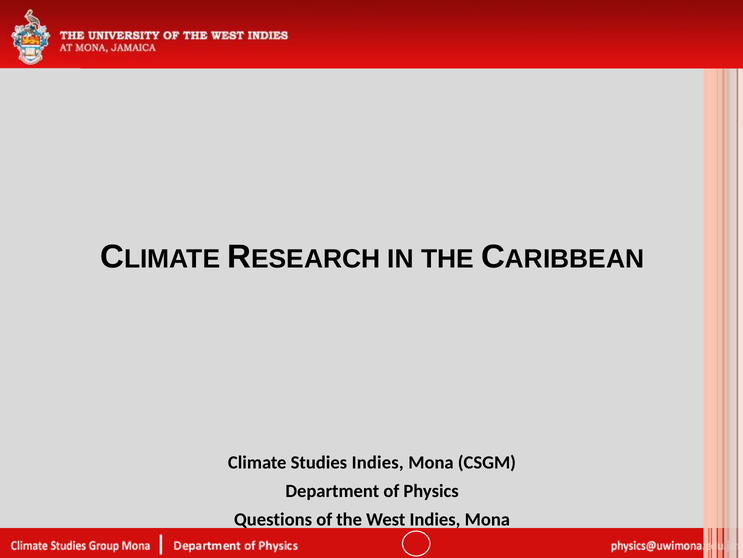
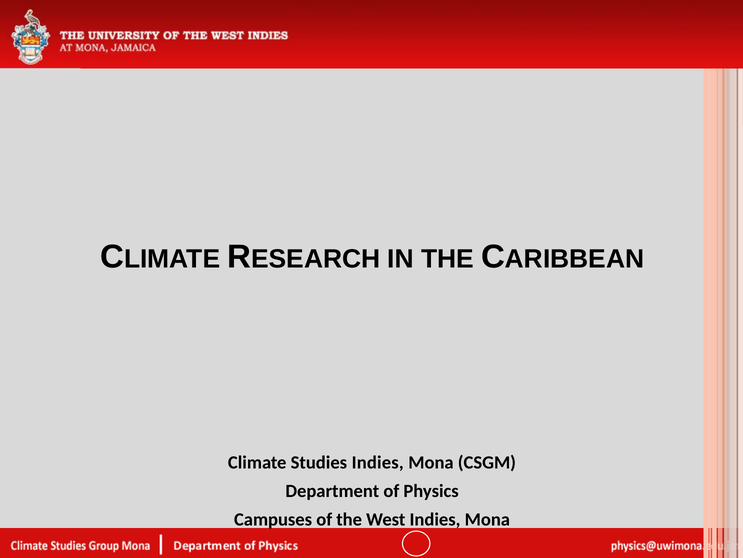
Questions: Questions -> Campuses
